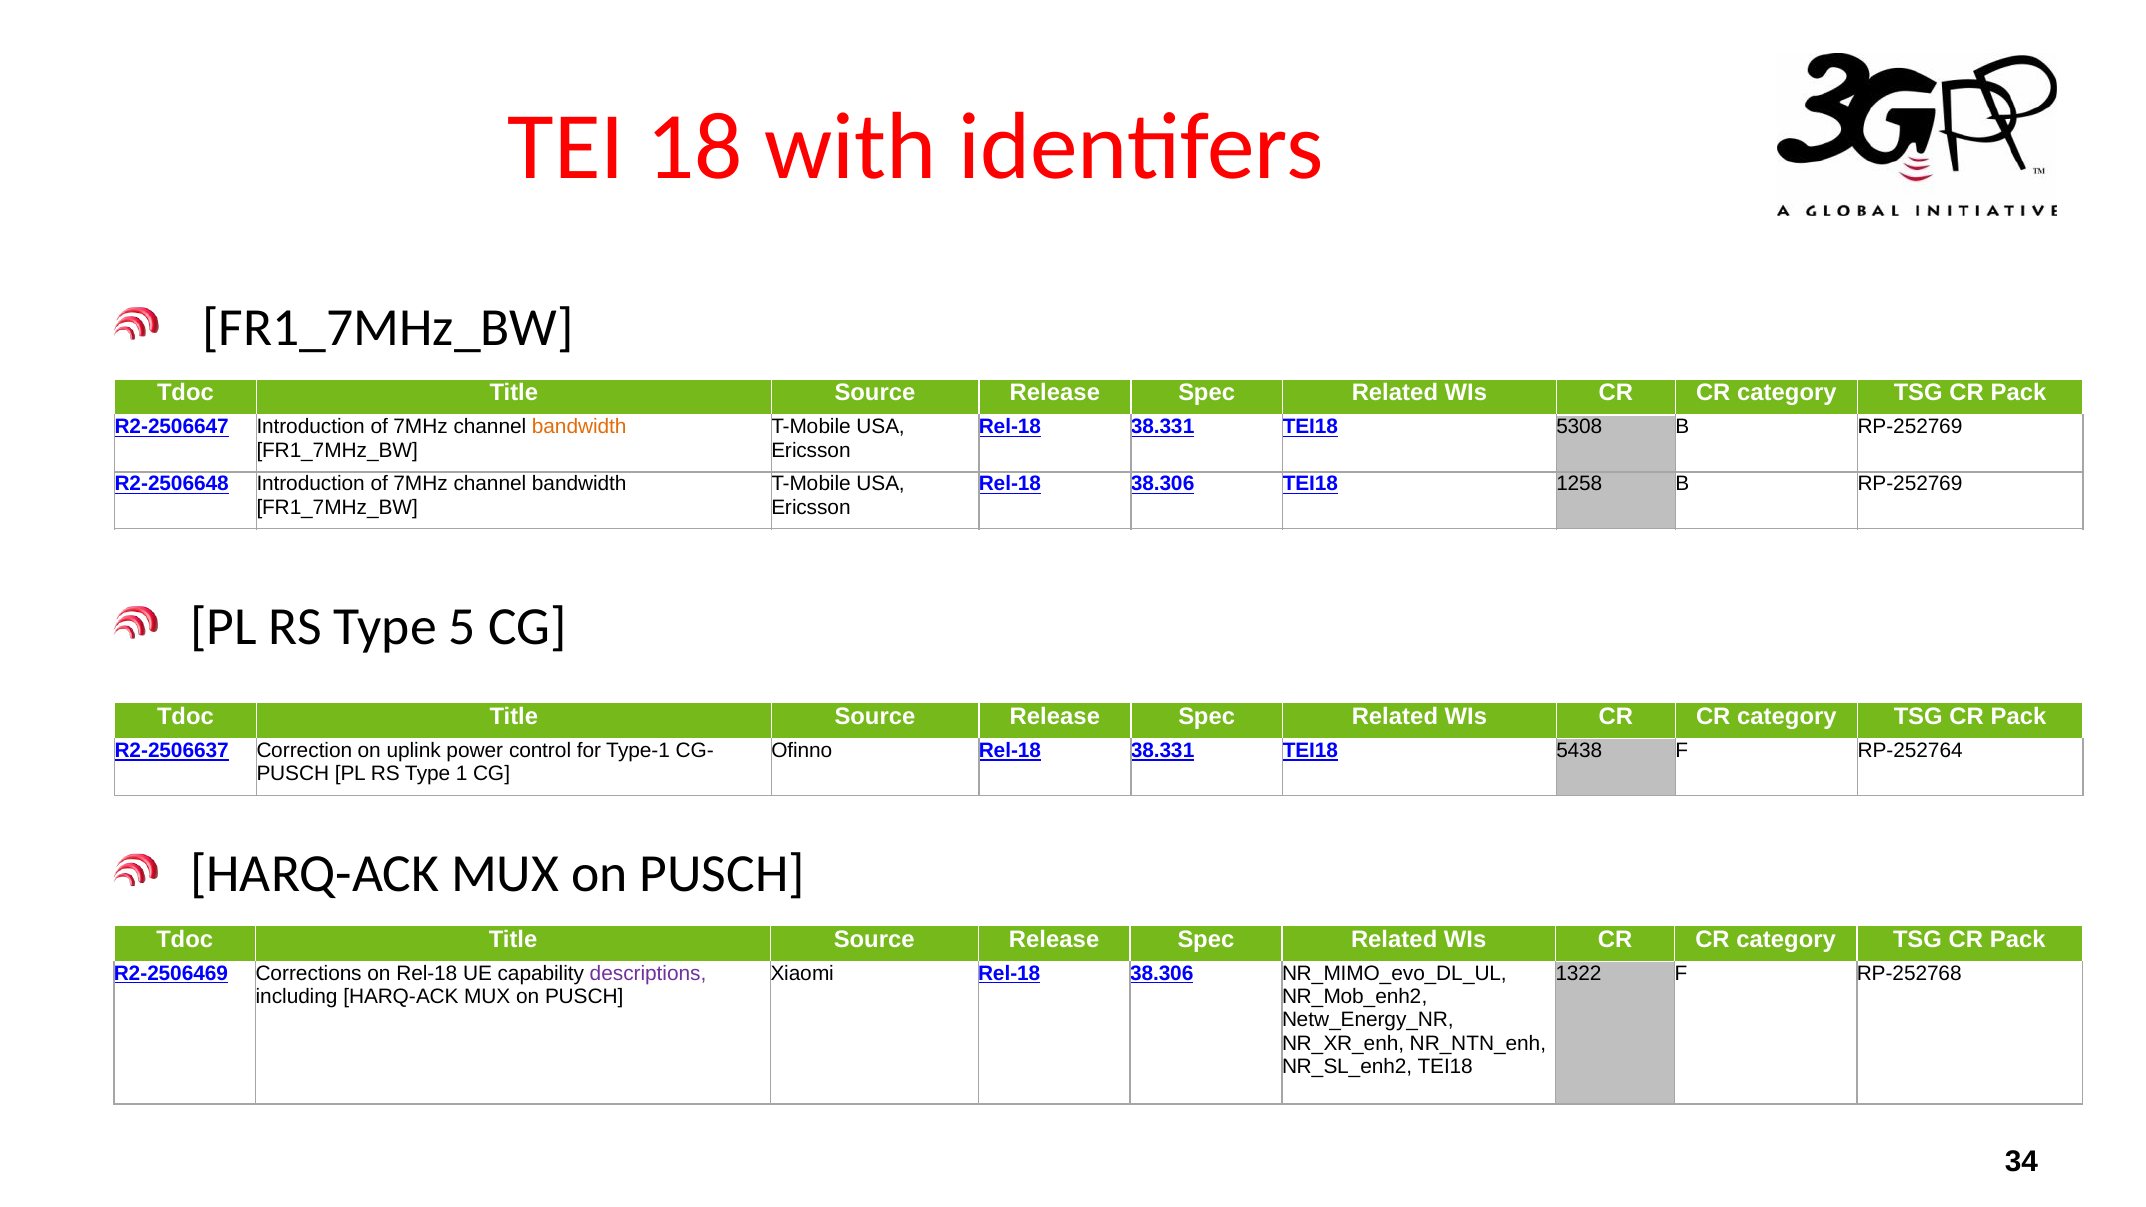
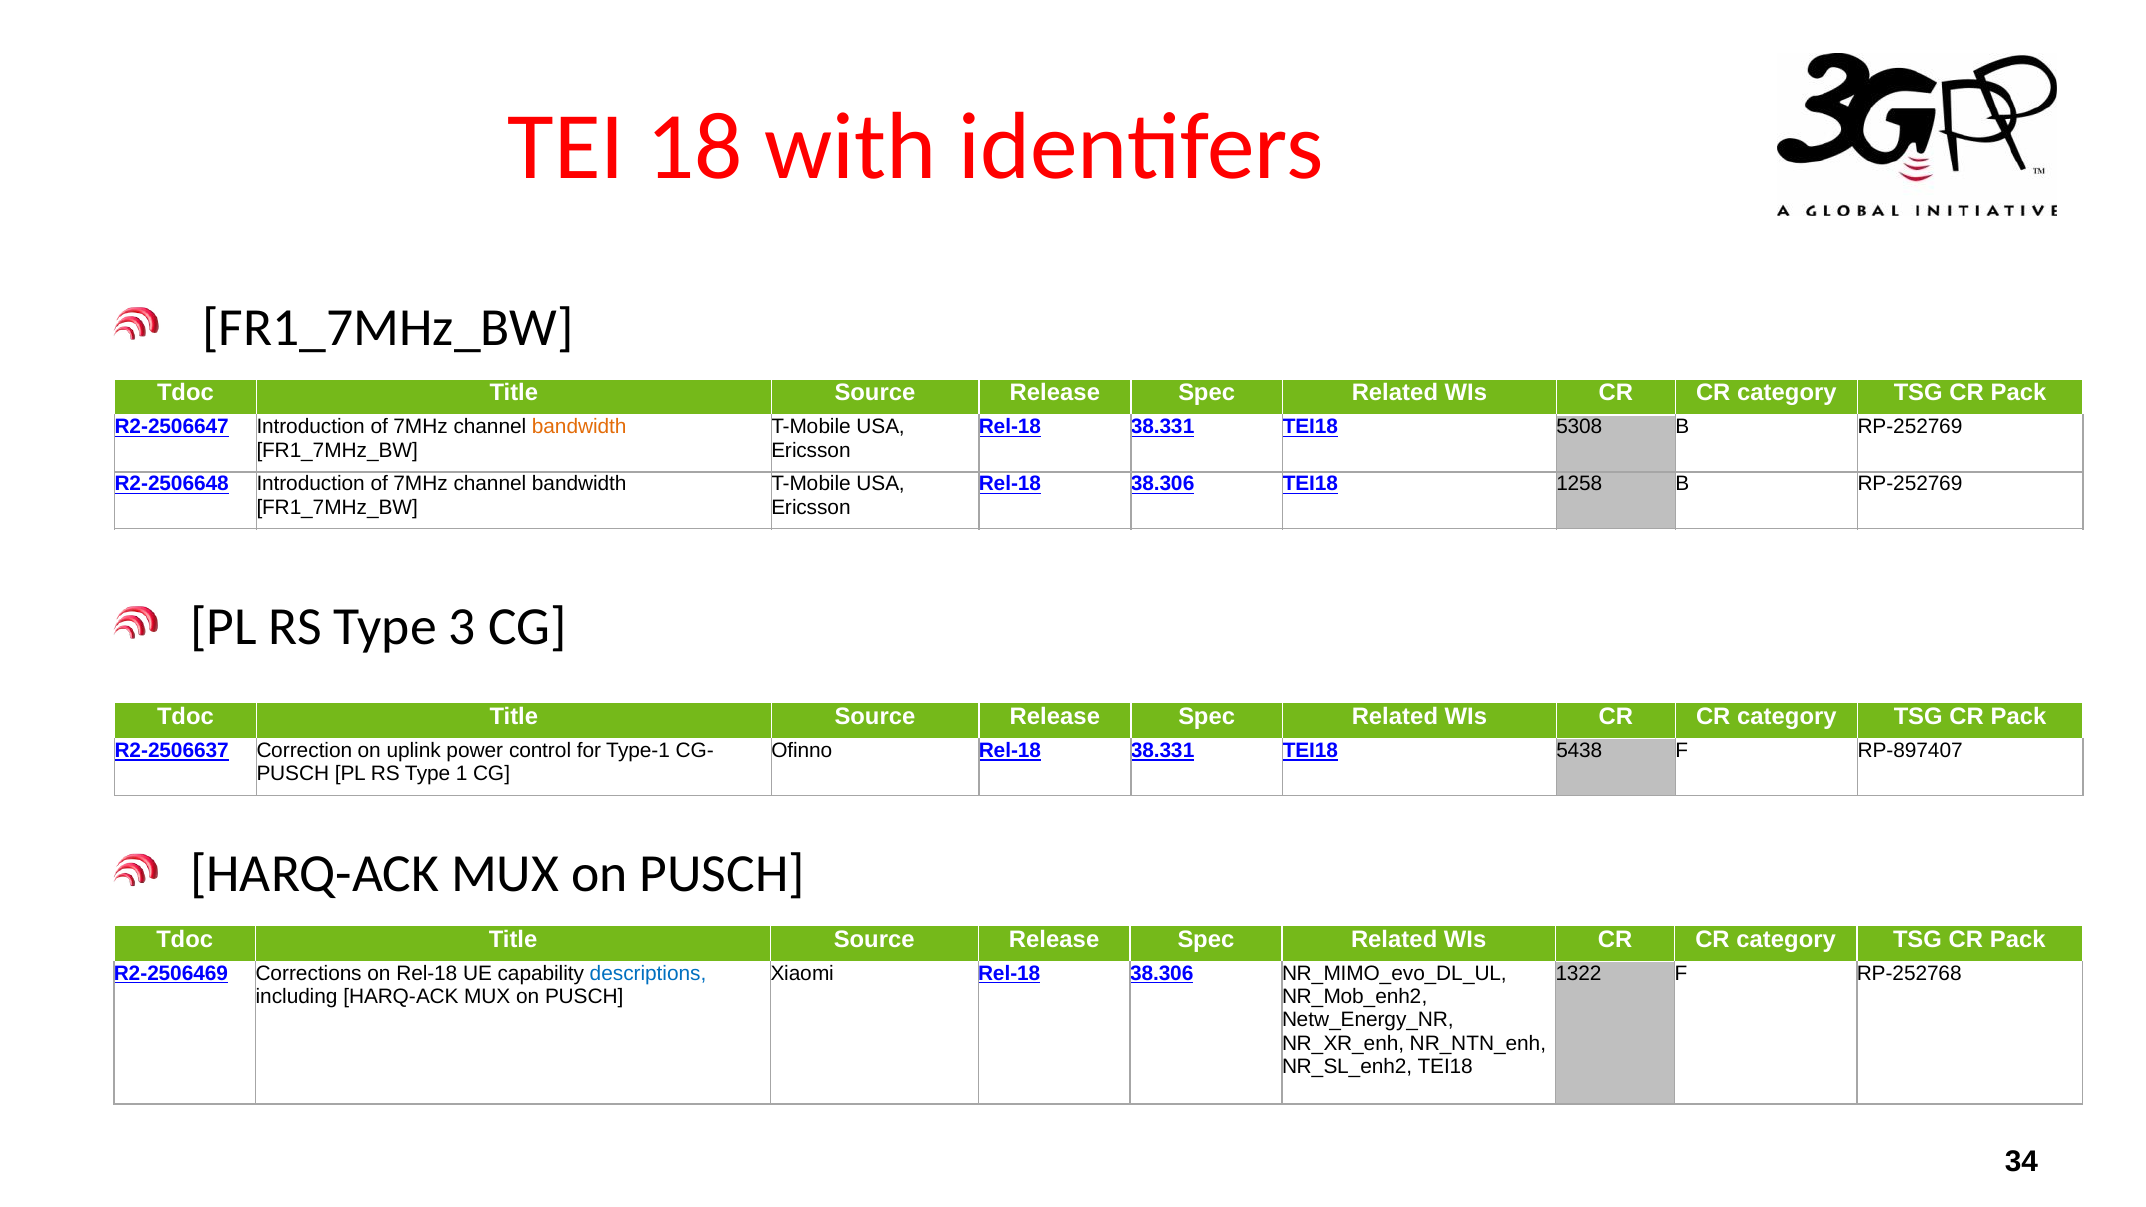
5: 5 -> 3
RP-252764: RP-252764 -> RP-897407
descriptions colour: purple -> blue
